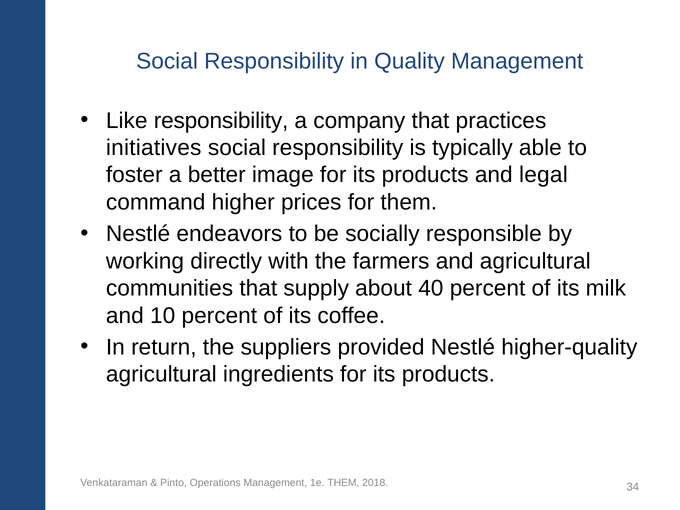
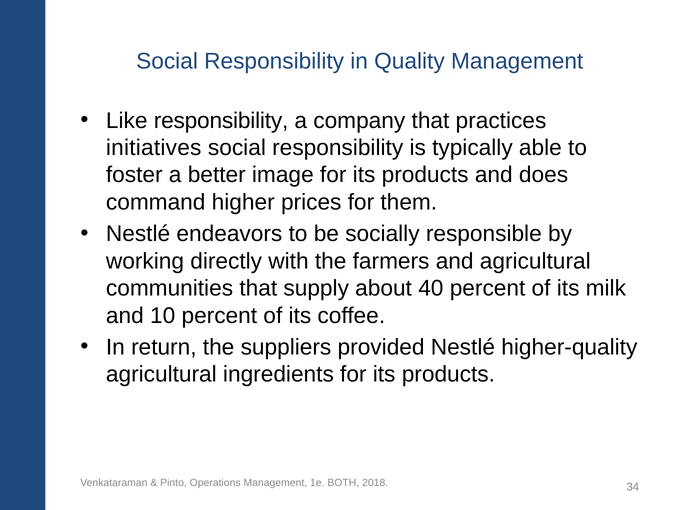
legal: legal -> does
1e THEM: THEM -> BOTH
